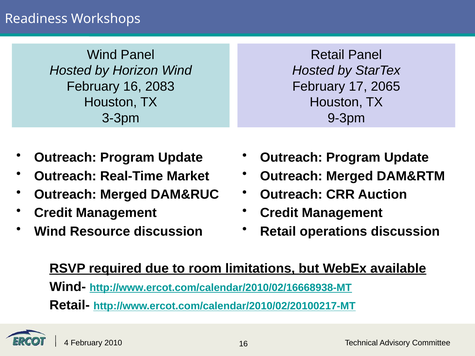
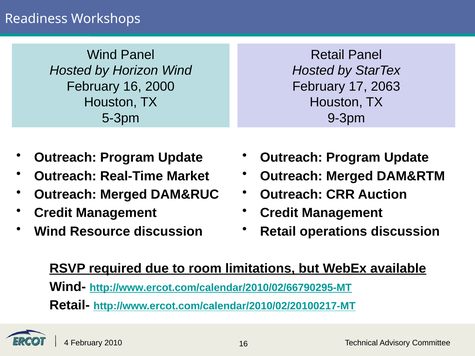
2083: 2083 -> 2000
2065: 2065 -> 2063
3-3pm: 3-3pm -> 5-3pm
http://www.ercot.com/calendar/2010/02/16668938-MT: http://www.ercot.com/calendar/2010/02/16668938-MT -> http://www.ercot.com/calendar/2010/02/66790295-MT
